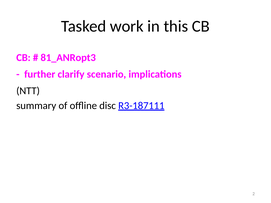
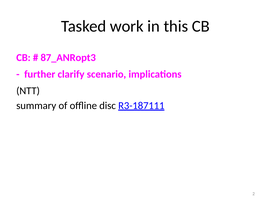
81_ANRopt3: 81_ANRopt3 -> 87_ANRopt3
